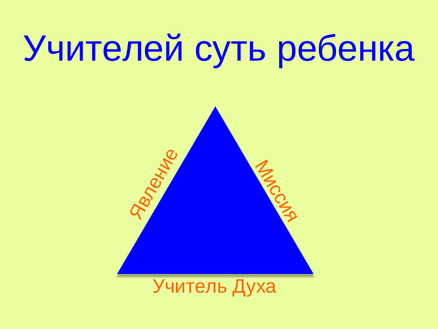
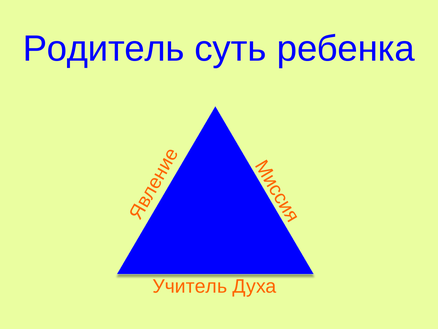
Учителей: Учителей -> Родитель
